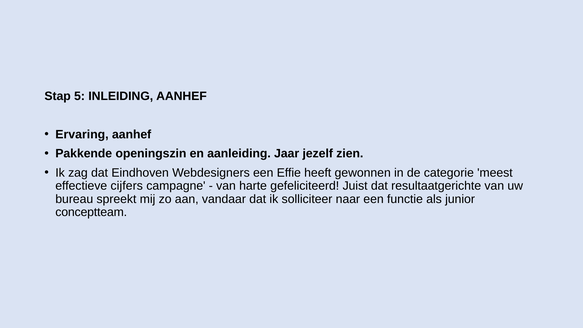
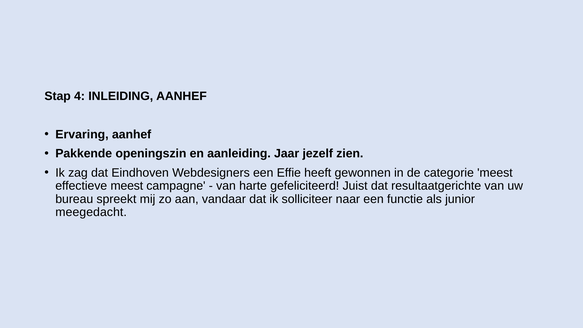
5: 5 -> 4
effectieve cijfers: cijfers -> meest
conceptteam: conceptteam -> meegedacht
